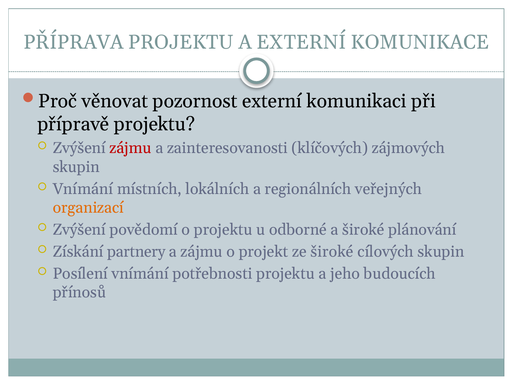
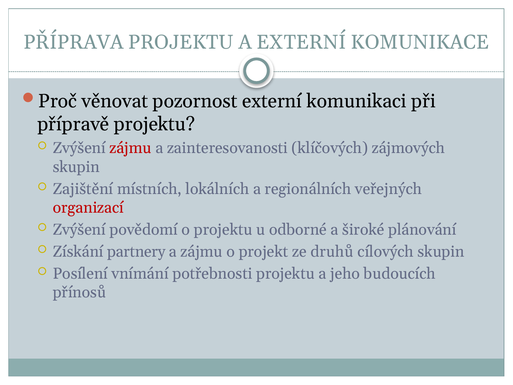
Vnímání at (83, 189): Vnímání -> Zajištění
organizací colour: orange -> red
ze široké: široké -> druhů
